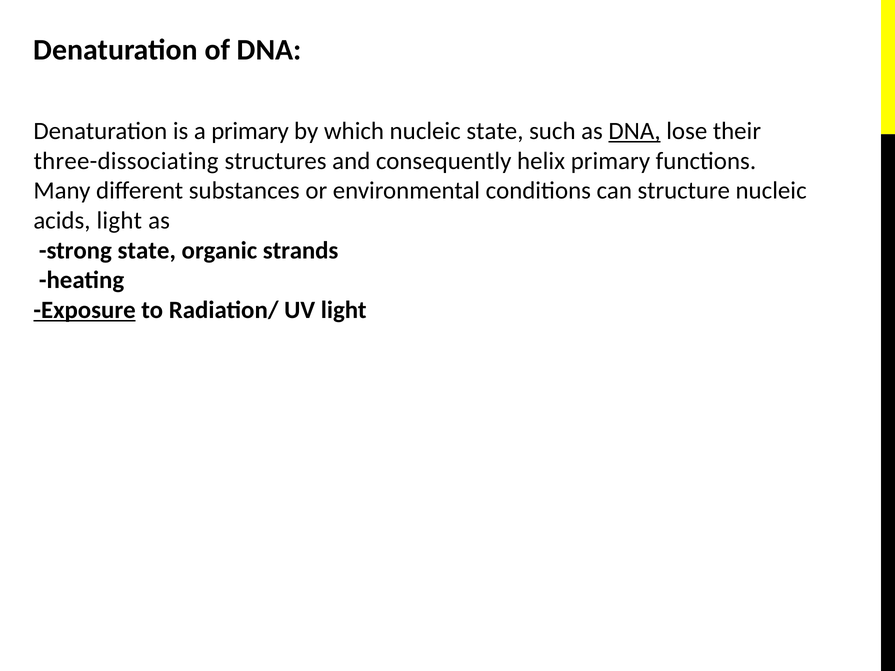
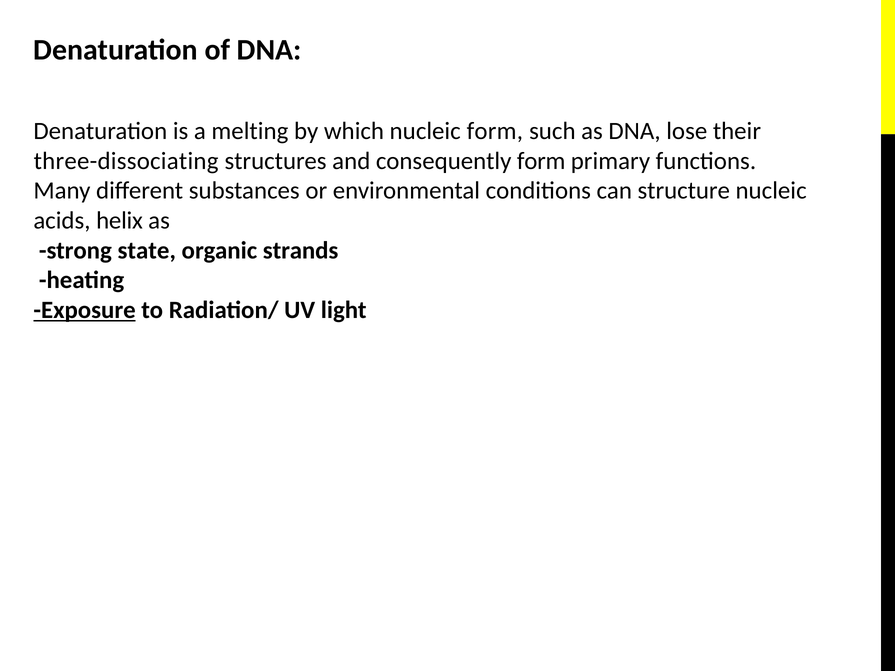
a primary: primary -> melting
nucleic state: state -> form
DNA at (635, 131) underline: present -> none
consequently helix: helix -> form
acids light: light -> helix
